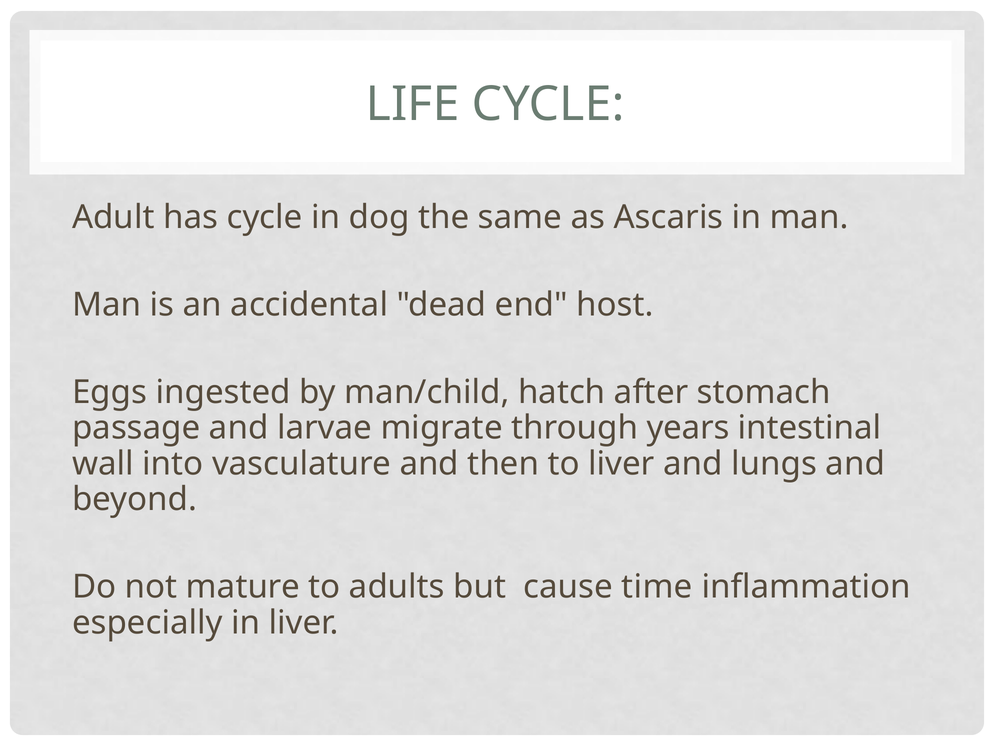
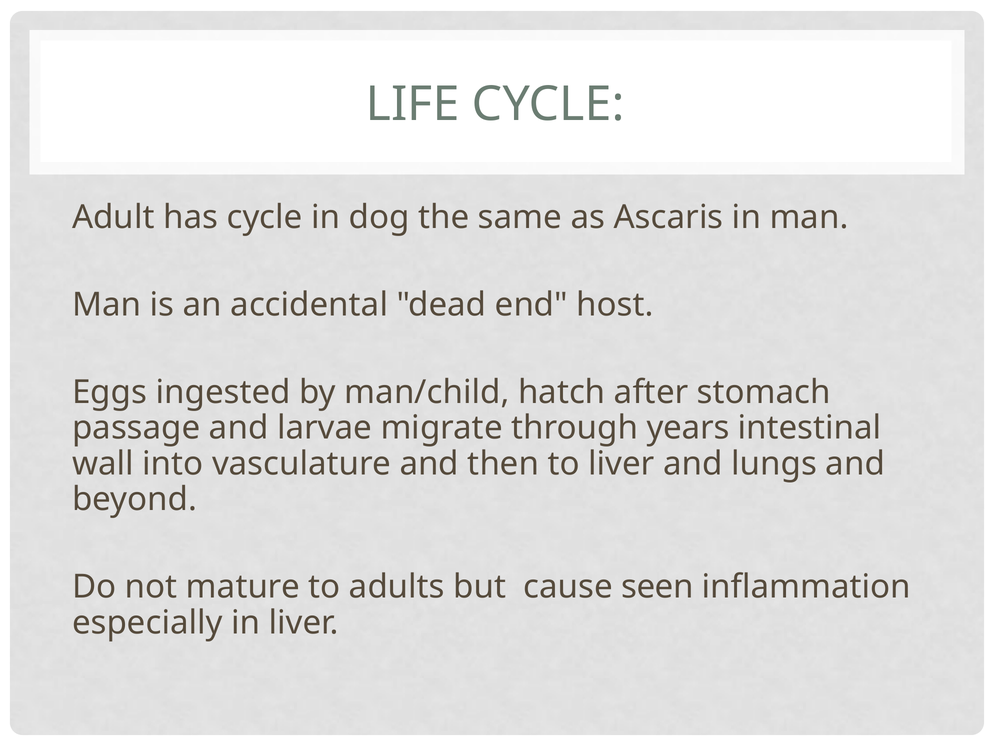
time: time -> seen
